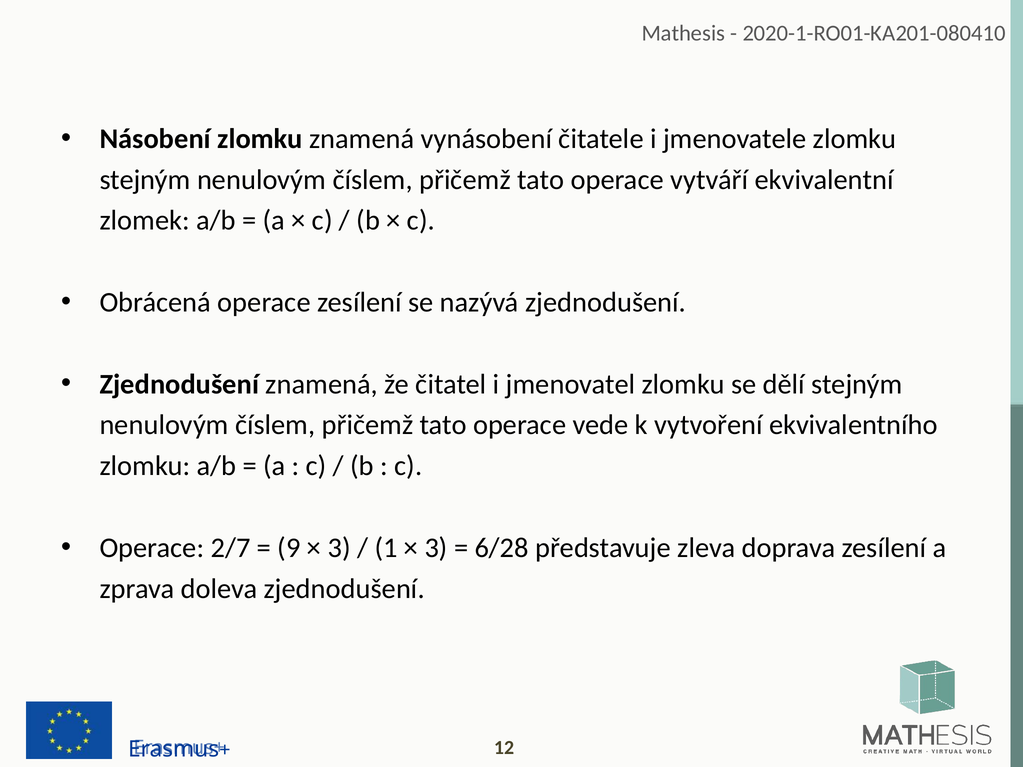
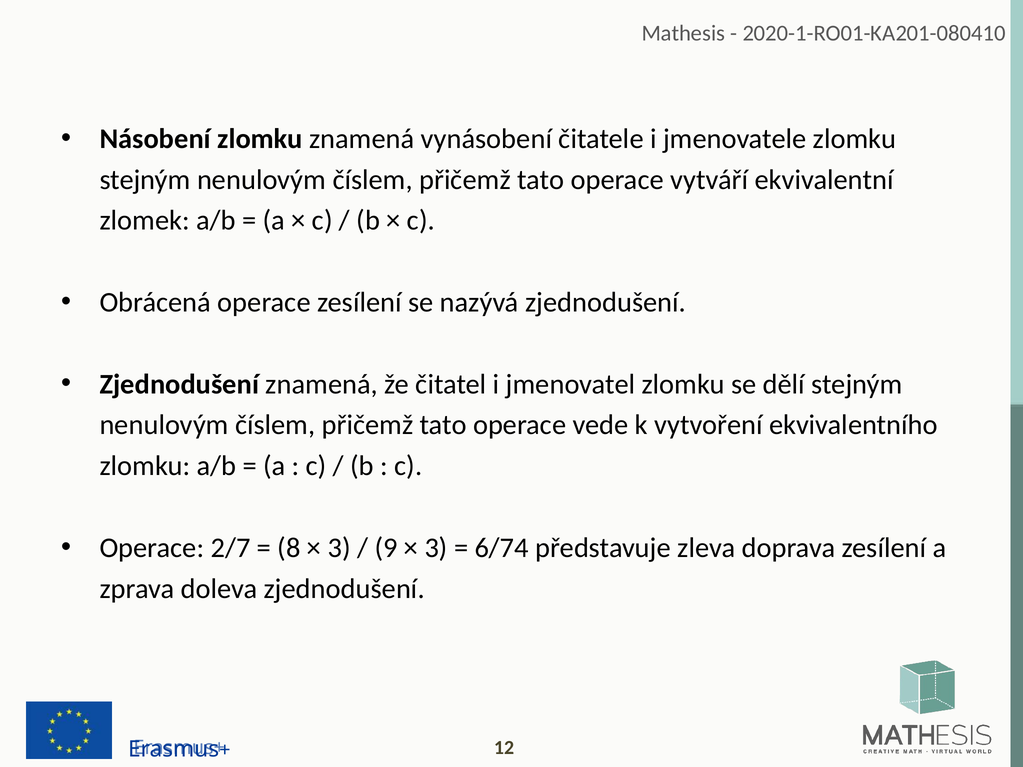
9: 9 -> 8
1: 1 -> 9
6/28: 6/28 -> 6/74
